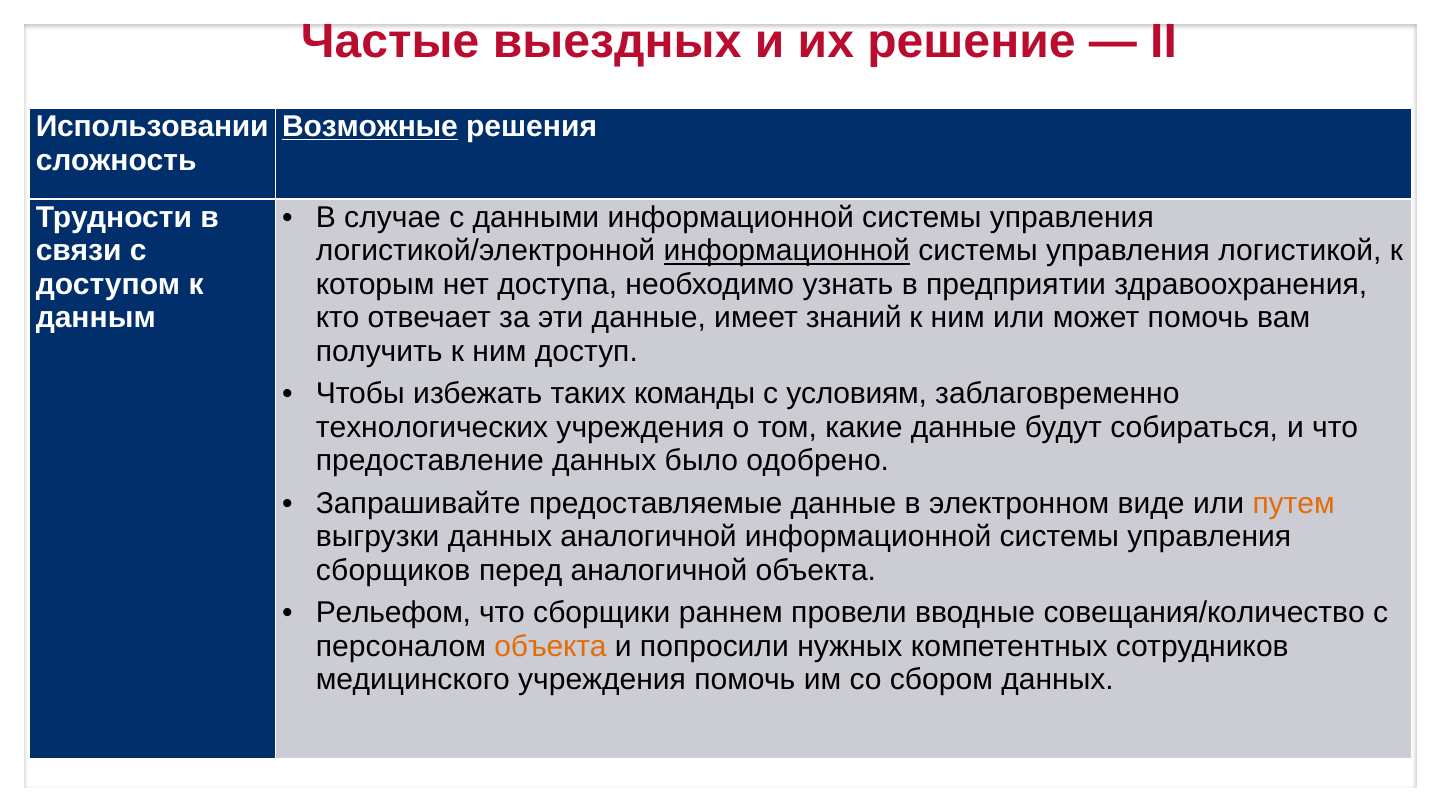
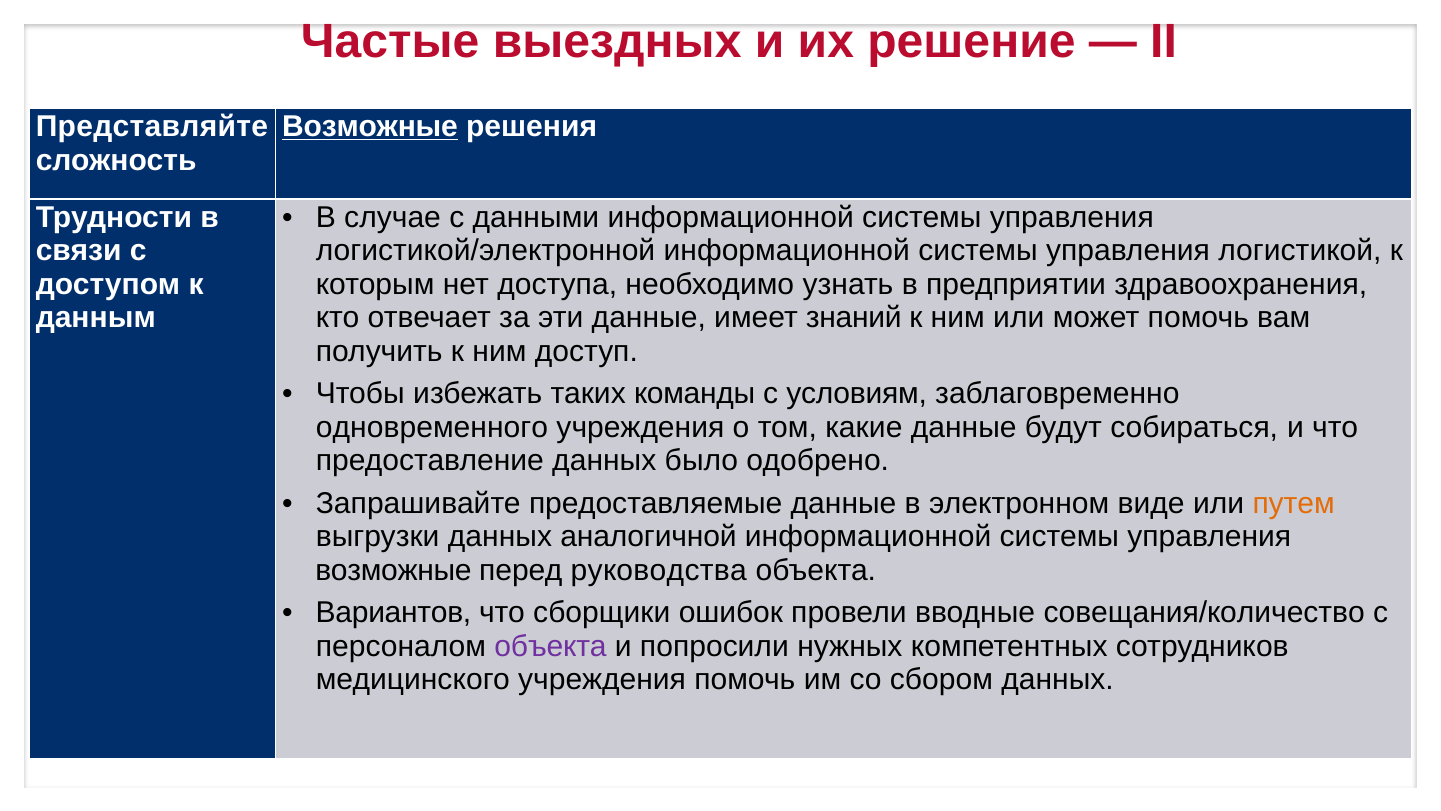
Использовании: Использовании -> Представляйте
информационной at (787, 251) underline: present -> none
технологических: технологических -> одновременного
сборщиков at (393, 570): сборщиков -> возможные
перед аналогичной: аналогичной -> руководства
Рельефом: Рельефом -> Вариантов
раннем: раннем -> ошибок
объекта at (550, 646) colour: orange -> purple
